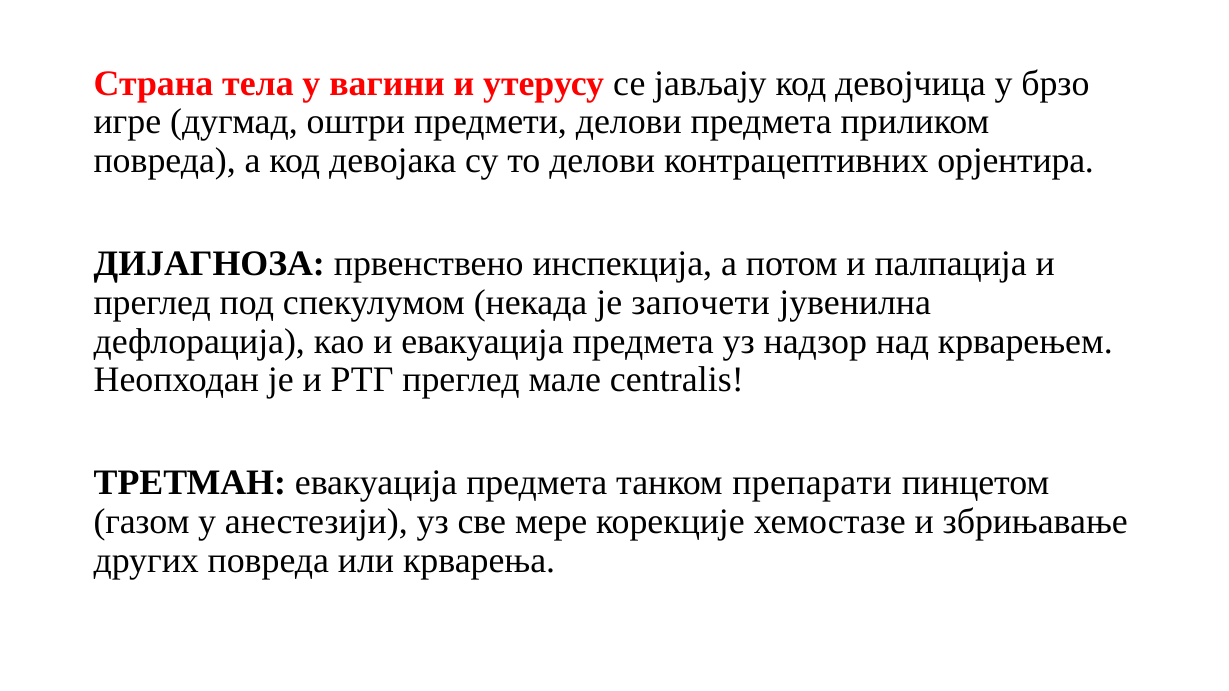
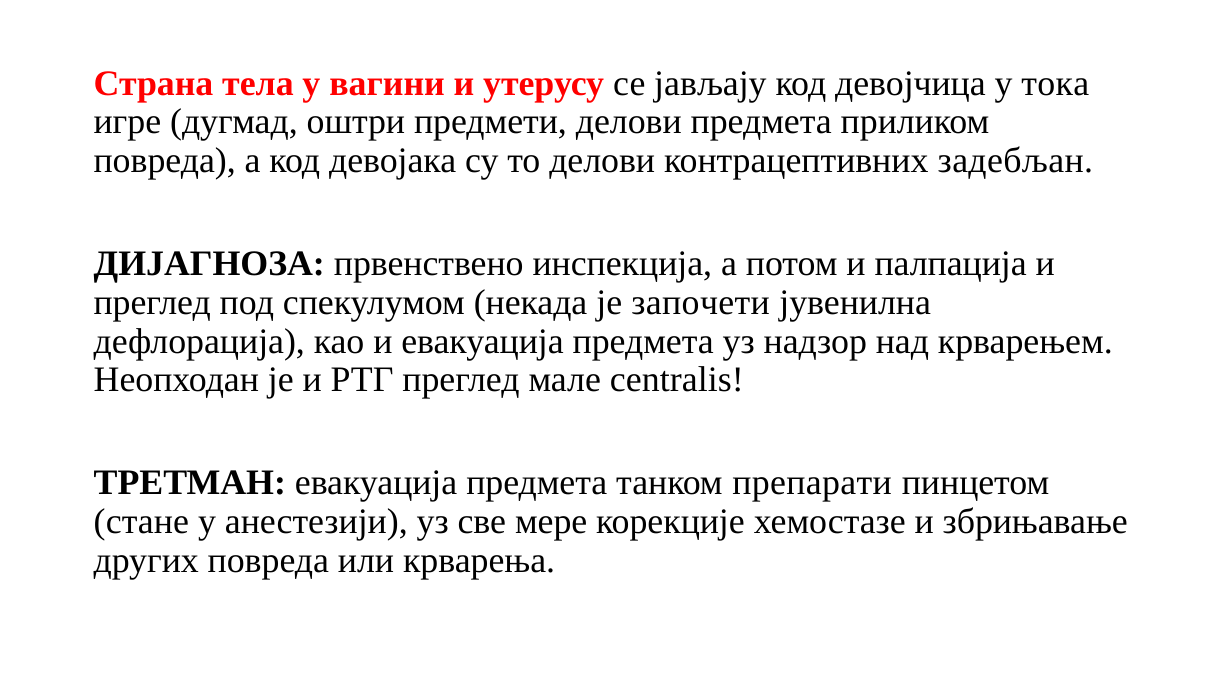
брзо: брзо -> тока
орјентира: орјентира -> задебљан
газом: газом -> стане
